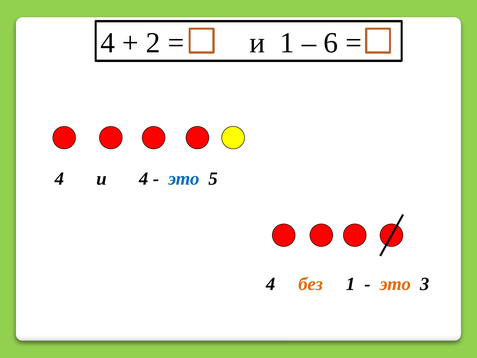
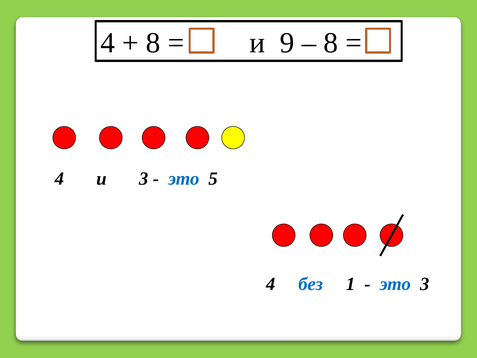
2 at (153, 43): 2 -> 8
и 1: 1 -> 9
6 at (331, 43): 6 -> 8
и 4: 4 -> 3
без colour: orange -> blue
это at (395, 284) colour: orange -> blue
